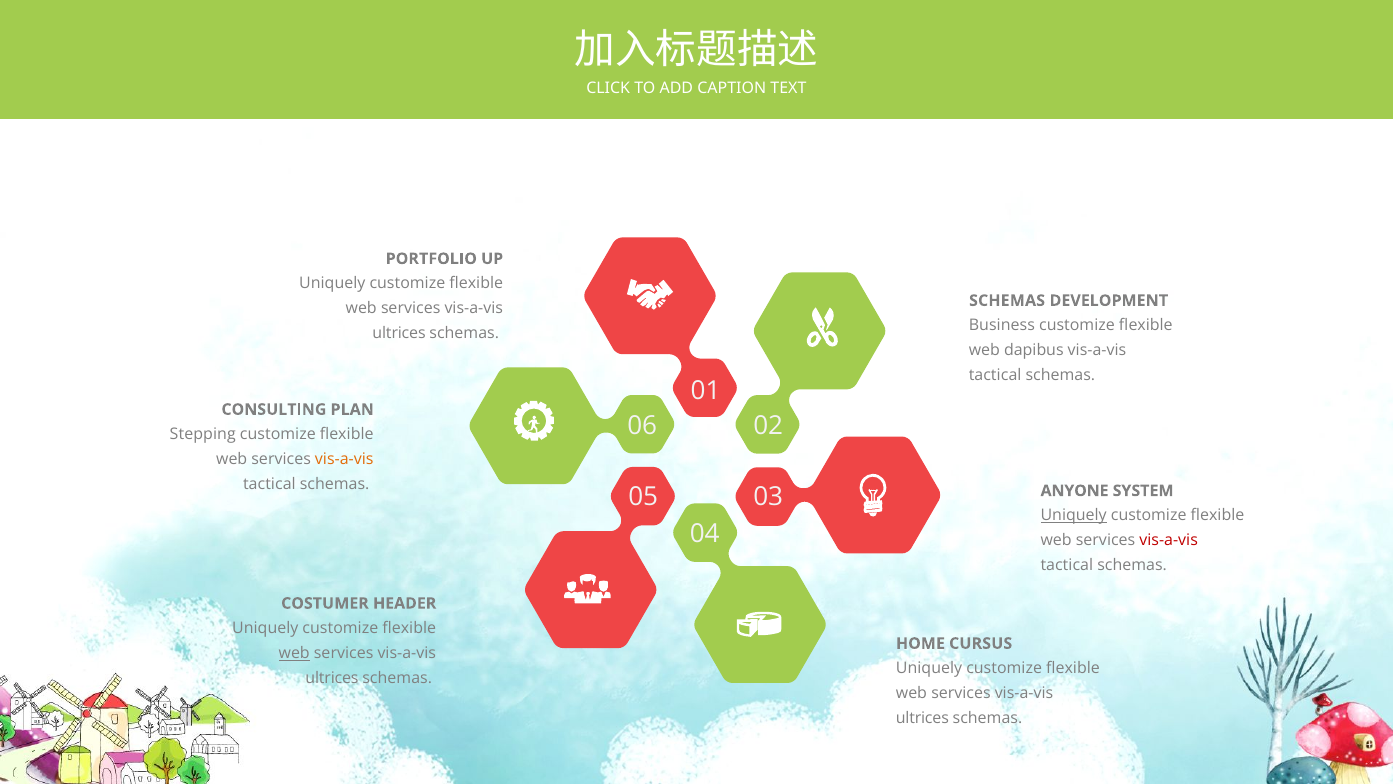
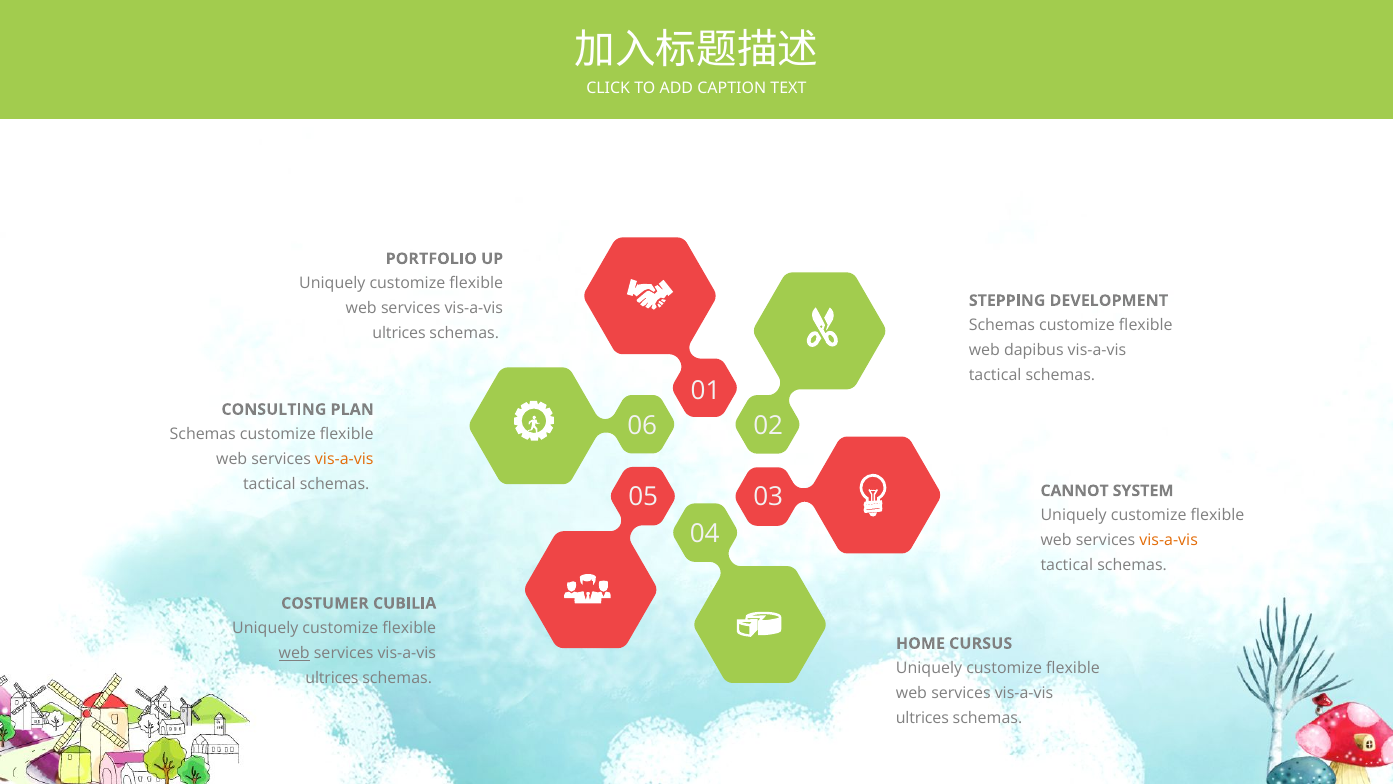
SCHEMAS at (1007, 301): SCHEMAS -> STEPPING
Business at (1002, 325): Business -> Schemas
Stepping at (203, 434): Stepping -> Schemas
ANYONE: ANYONE -> CANNOT
Uniquely at (1074, 516) underline: present -> none
vis-a-vis at (1169, 540) colour: red -> orange
HEADER: HEADER -> CUBILIA
